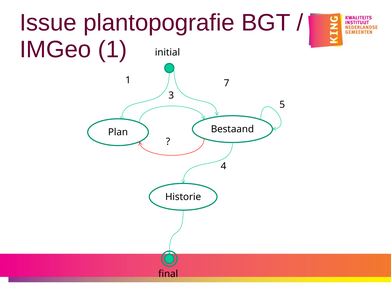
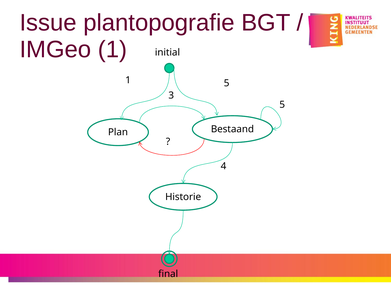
1 7: 7 -> 5
